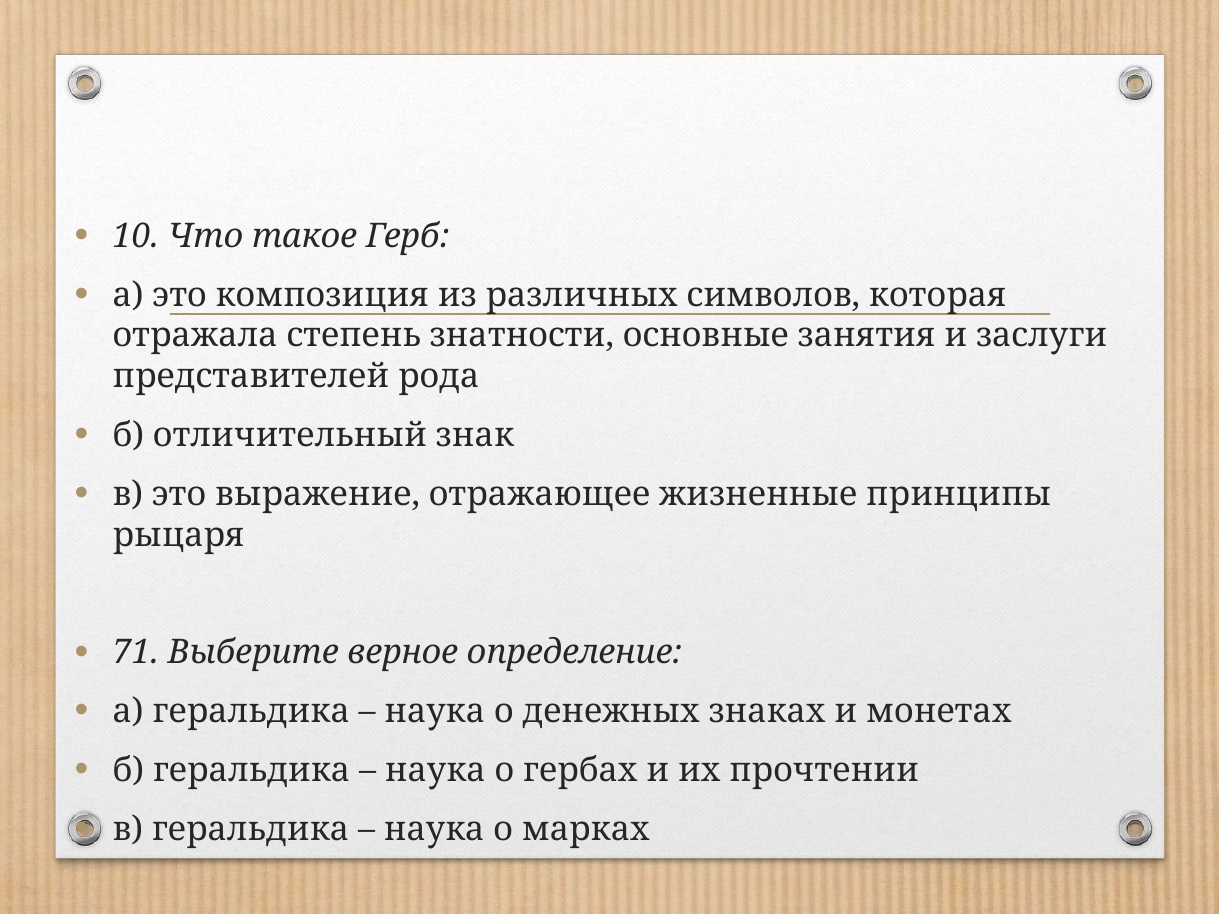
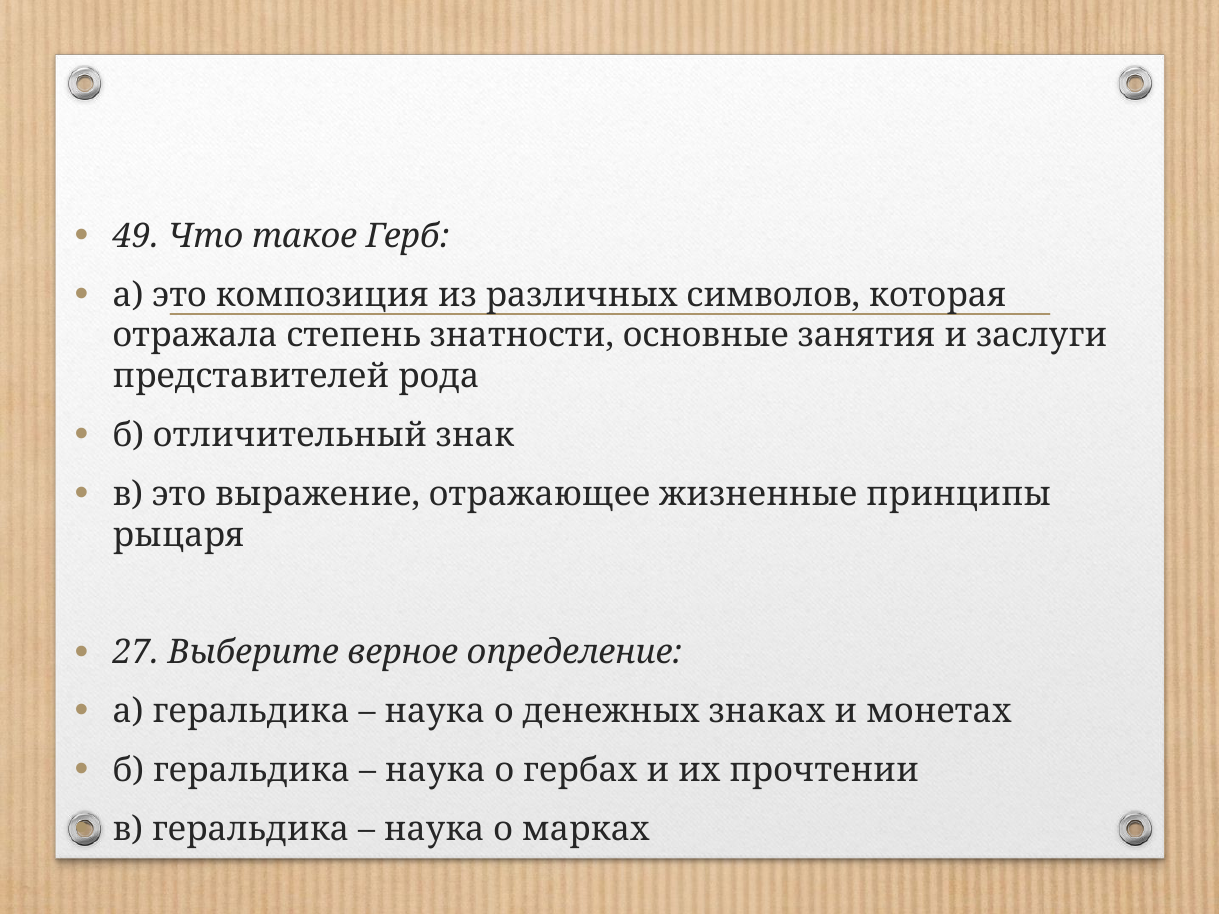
10: 10 -> 49
71: 71 -> 27
